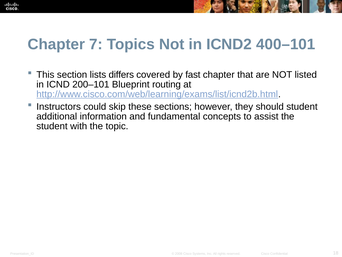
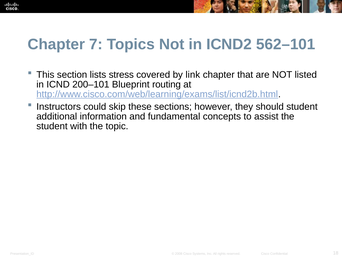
400–101: 400–101 -> 562–101
differs: differs -> stress
fast: fast -> link
